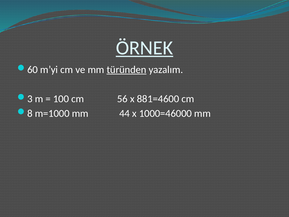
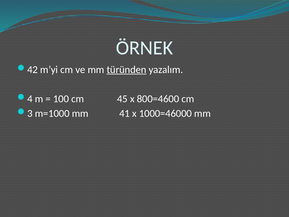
ÖRNEK underline: present -> none
60: 60 -> 42
3: 3 -> 4
56: 56 -> 45
881=4600: 881=4600 -> 800=4600
8: 8 -> 3
44: 44 -> 41
